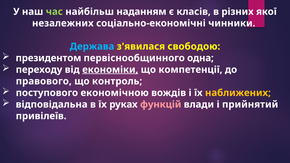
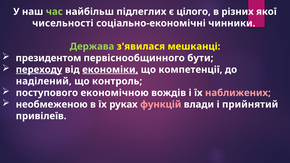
наданням: наданням -> підлеглих
класів: класів -> цілого
незалежних: незалежних -> чисельності
Держава colour: light blue -> light green
свободою: свободою -> мешканці
одна: одна -> бути
переходу underline: none -> present
правового: правового -> наділений
наближених colour: yellow -> pink
відповідальна: відповідальна -> необмеженою
